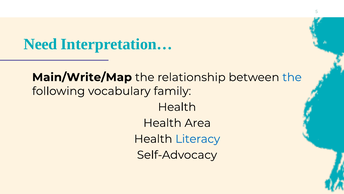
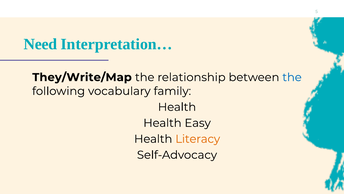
Main/Write/Map: Main/Write/Map -> They/Write/Map
Area: Area -> Easy
Literacy colour: blue -> orange
